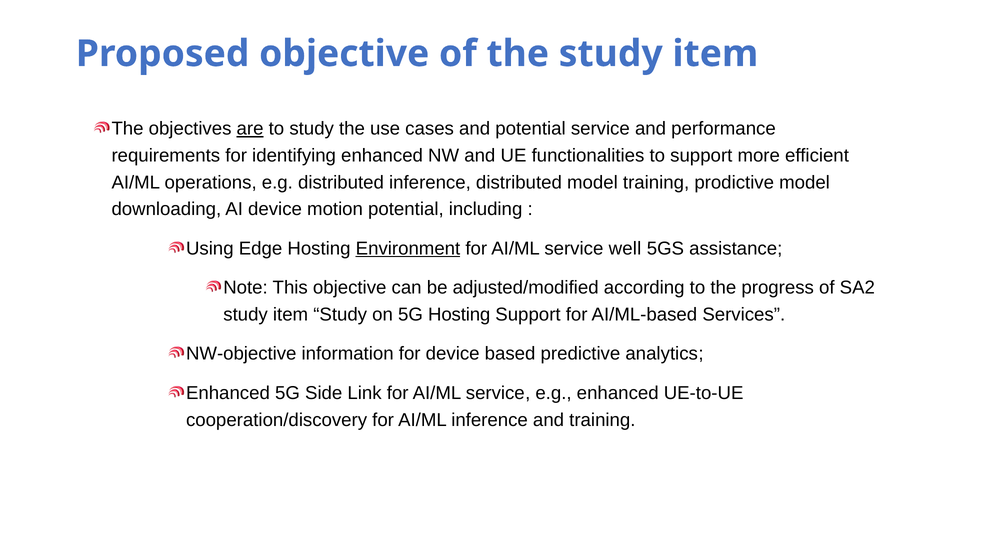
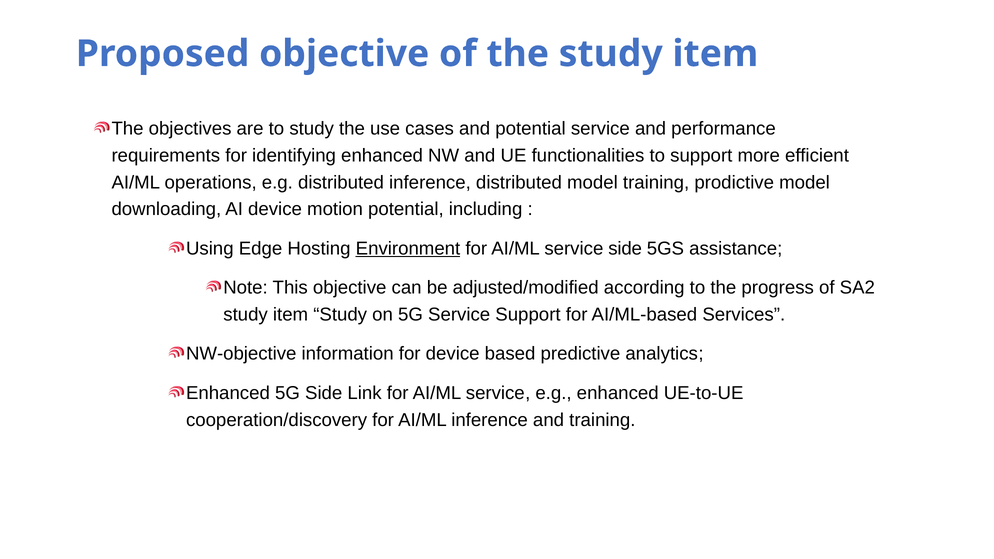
are underline: present -> none
service well: well -> side
5G Hosting: Hosting -> Service
